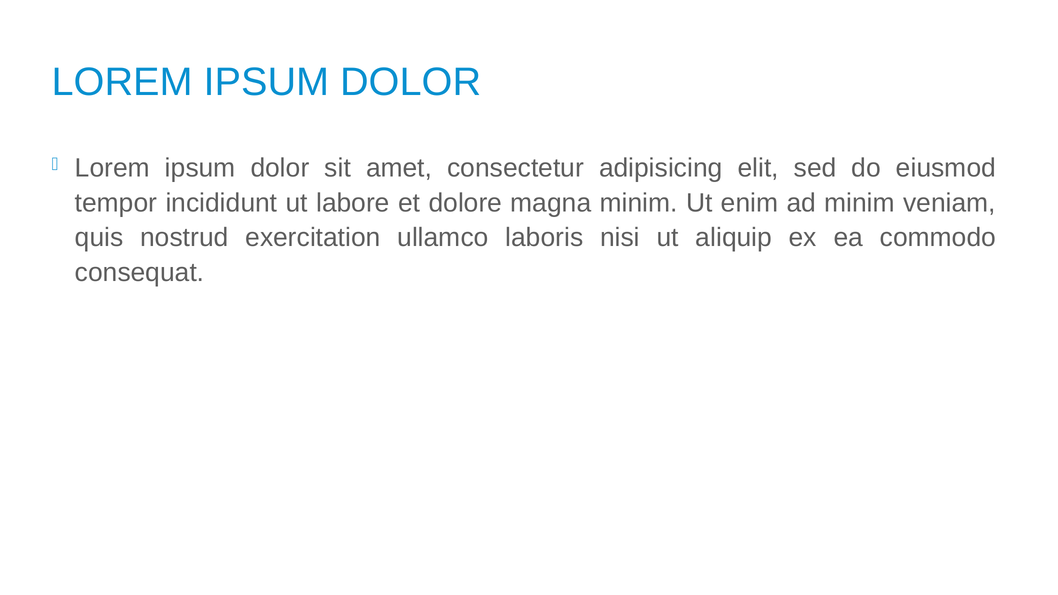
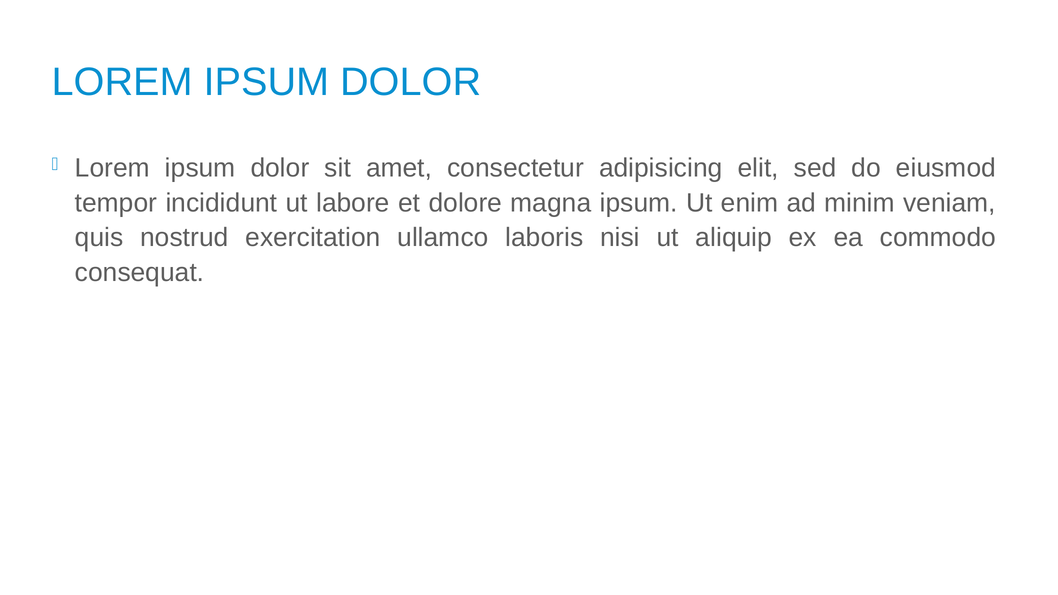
magna minim: minim -> ipsum
